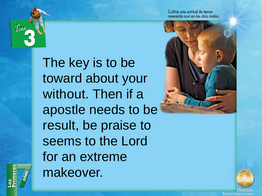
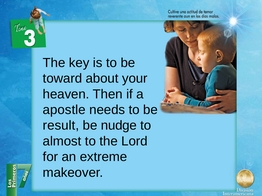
without: without -> heaven
praise: praise -> nudge
seems: seems -> almost
